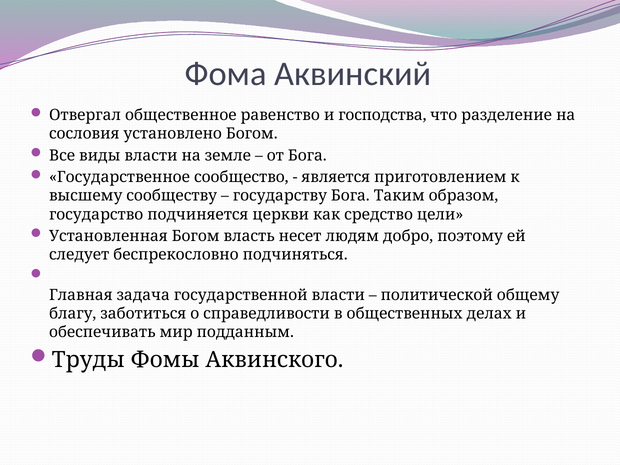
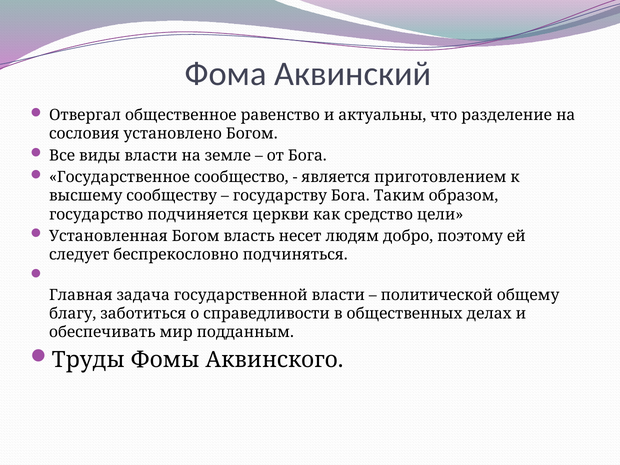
господства: господства -> актуальны
